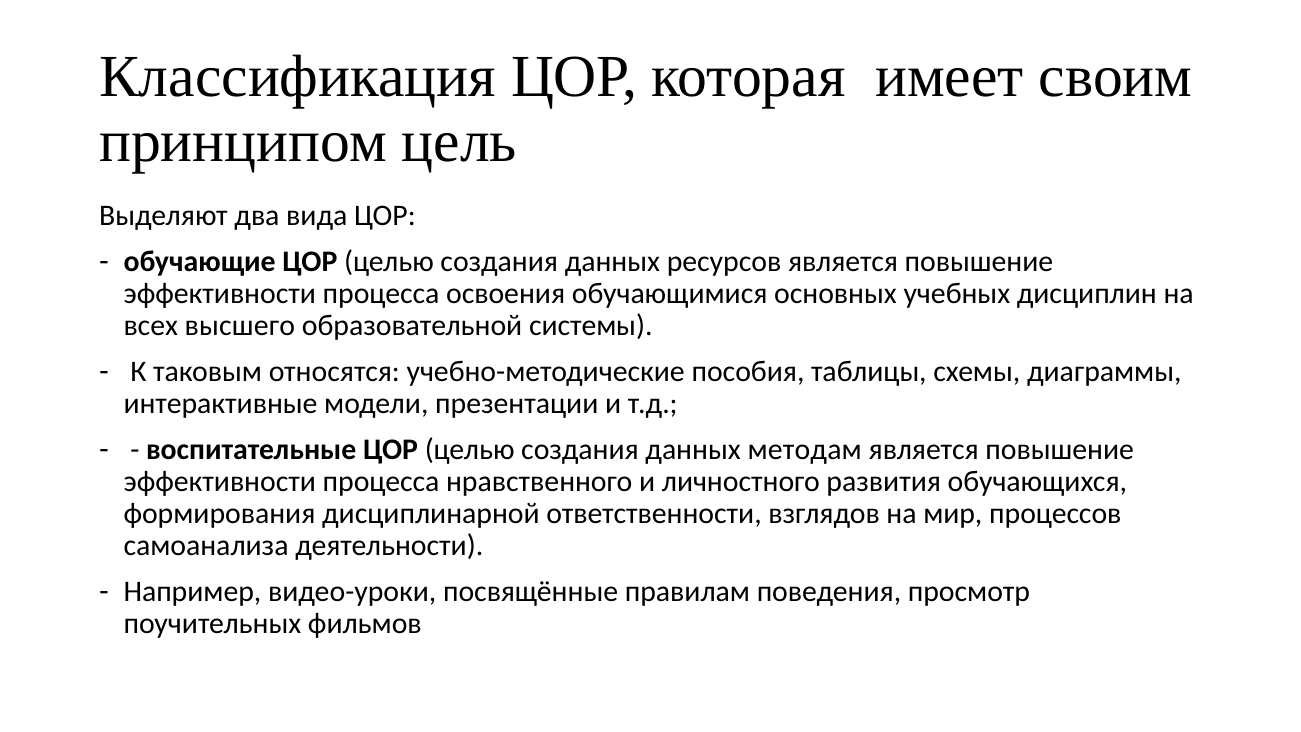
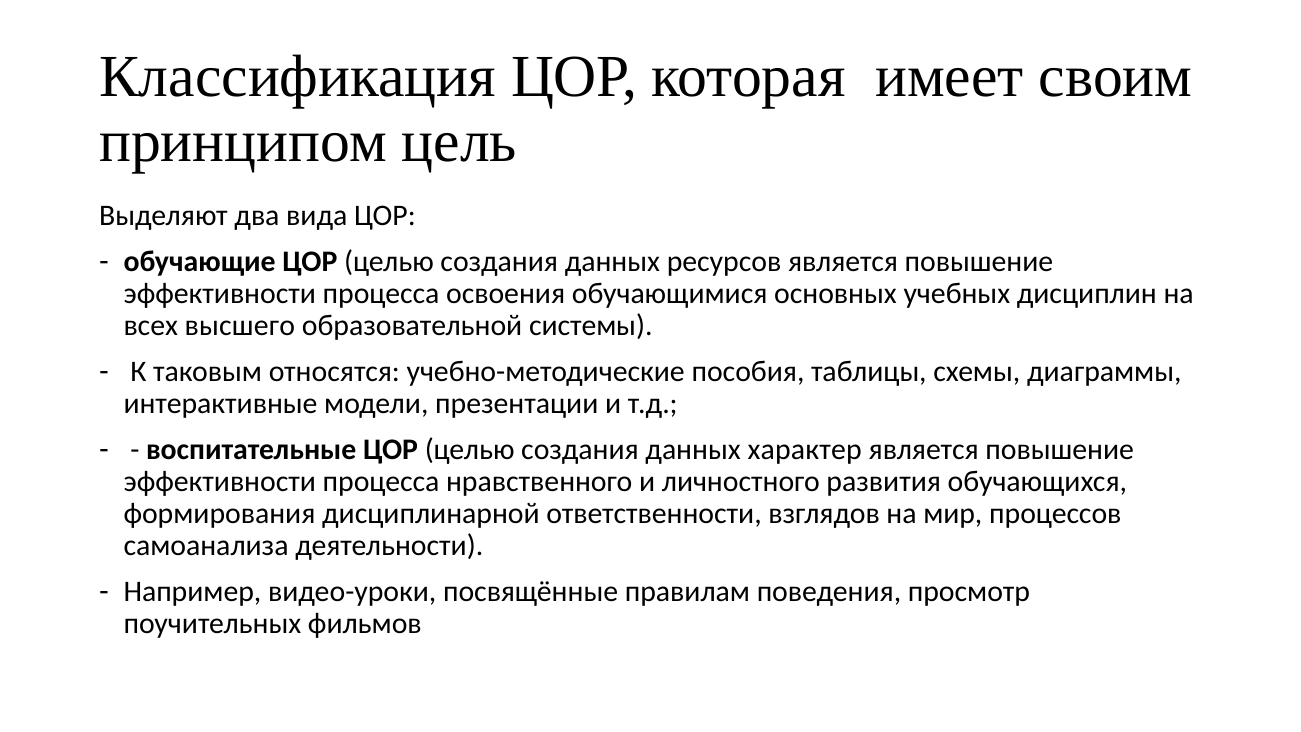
методам: методам -> характер
